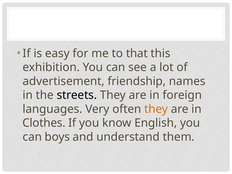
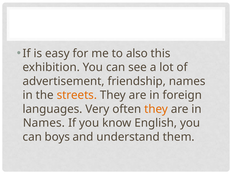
that: that -> also
streets colour: black -> orange
Clothes at (44, 123): Clothes -> Names
